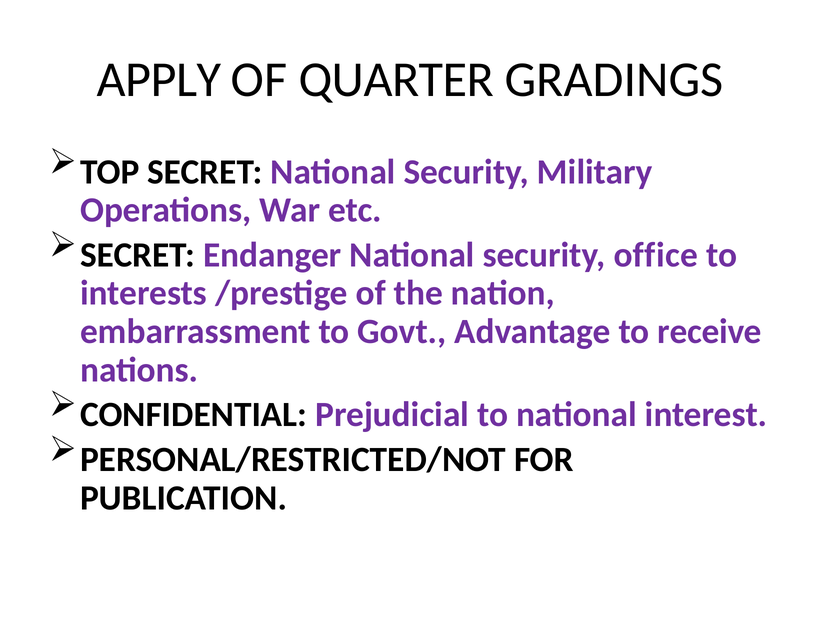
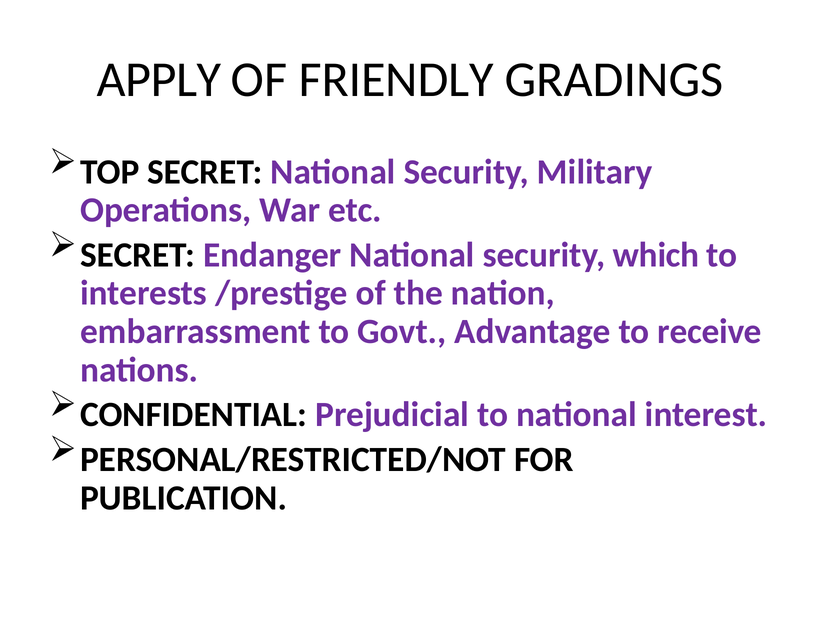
QUARTER: QUARTER -> FRIENDLY
office: office -> which
